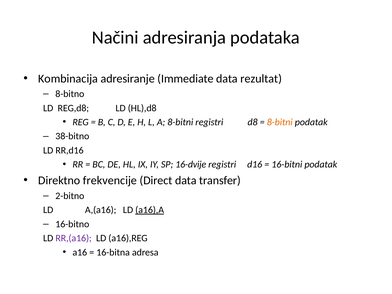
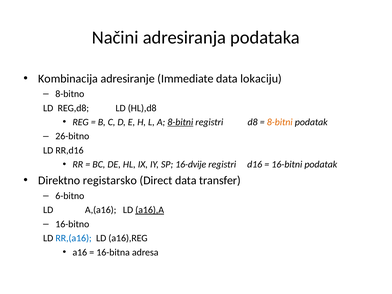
rezultat: rezultat -> lokaciju
8-bitni at (180, 122) underline: none -> present
38-bitno: 38-bitno -> 26-bitno
frekvencije: frekvencije -> registarsko
2-bitno: 2-bitno -> 6-bitno
RR,(a16 colour: purple -> blue
